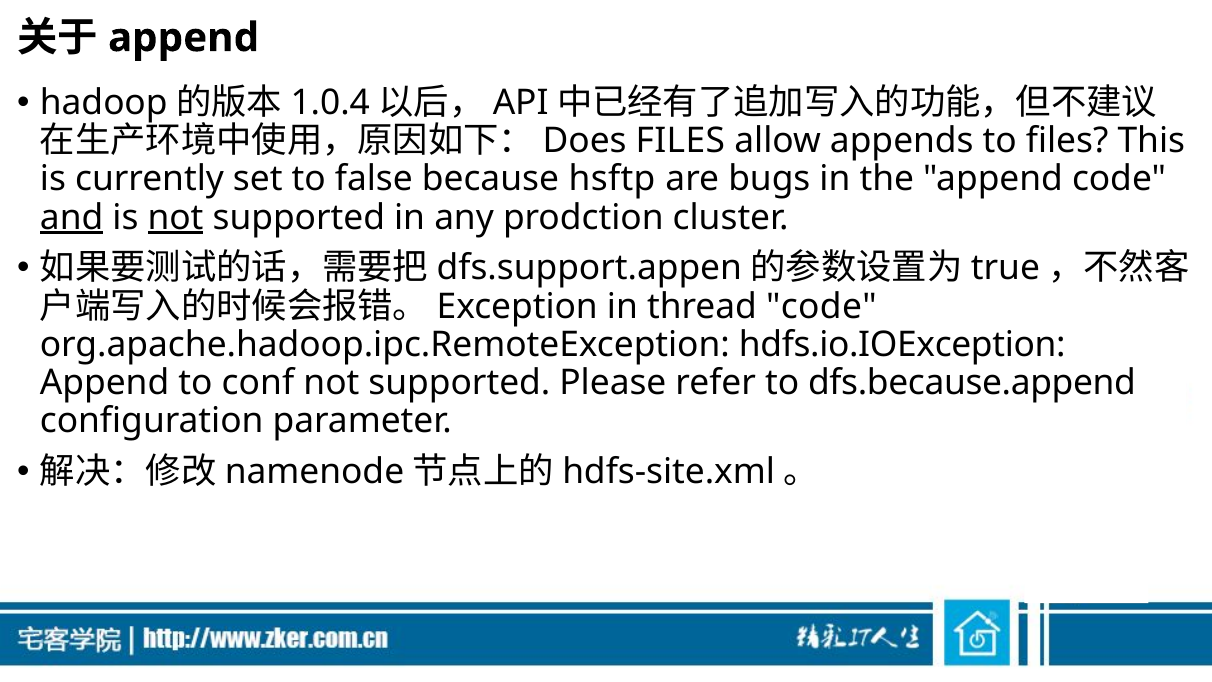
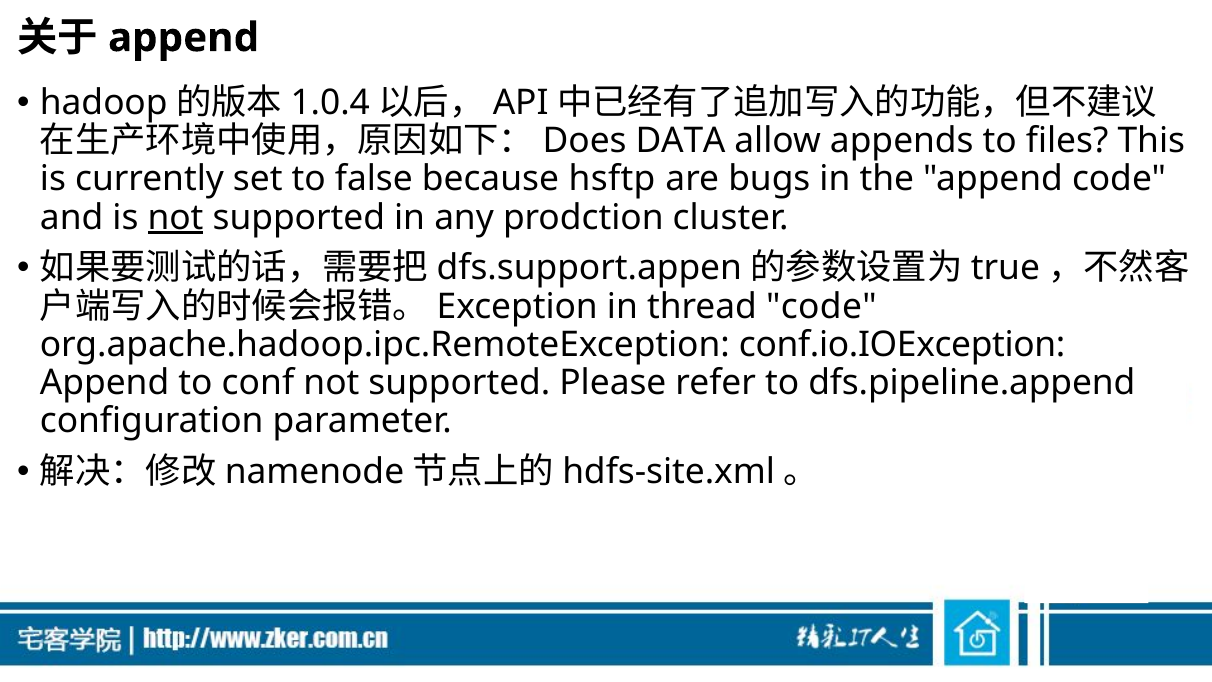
FILES at (680, 141): FILES -> DATA
and underline: present -> none
hdfs.io.IOException: hdfs.io.IOException -> conf.io.IOException
dfs.because.append: dfs.because.append -> dfs.pipeline.append
